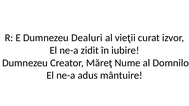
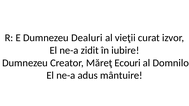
Nume: Nume -> Ecouri
